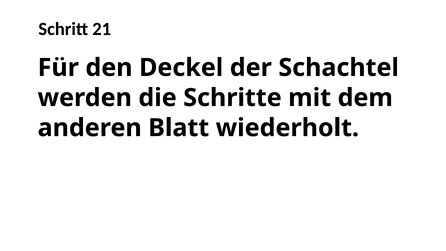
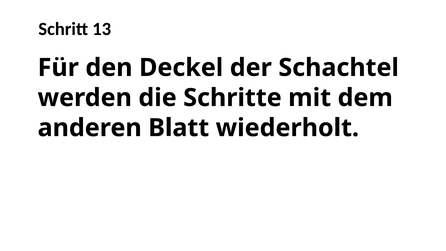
21: 21 -> 13
